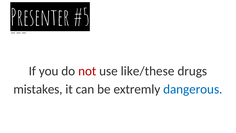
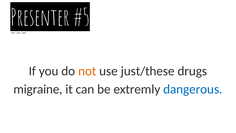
not colour: red -> orange
like/these: like/these -> just/these
mistakes: mistakes -> migraine
